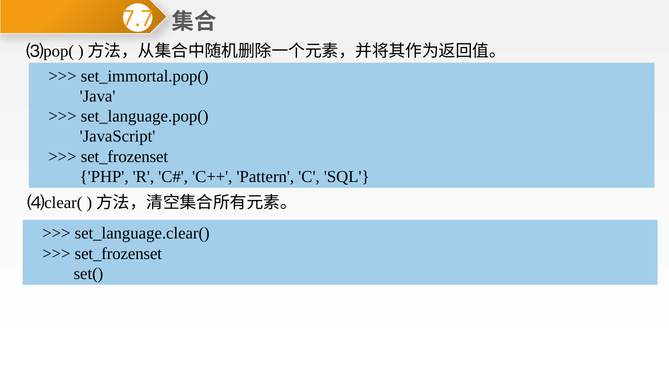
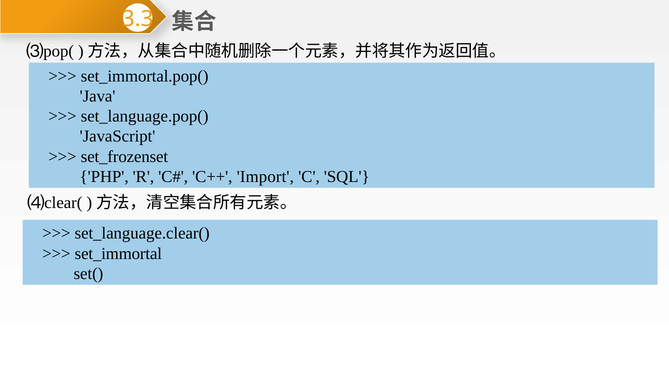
7.7: 7.7 -> 3.3
Pattern: Pattern -> Import
set_frozenset at (118, 254): set_frozenset -> set_immortal
